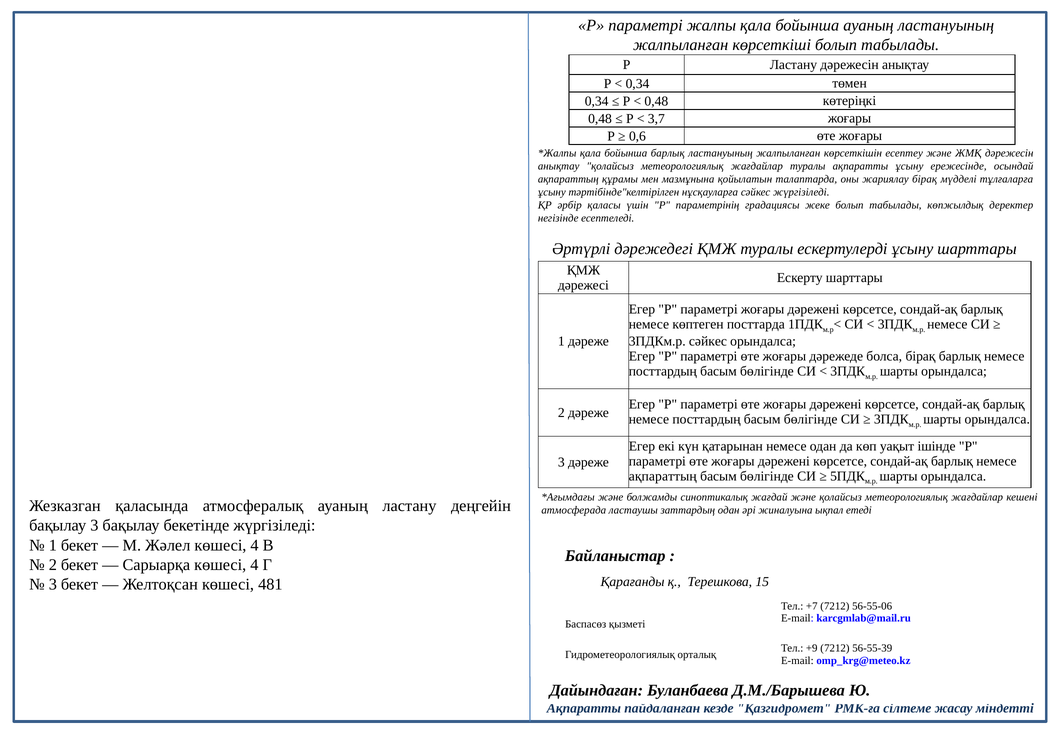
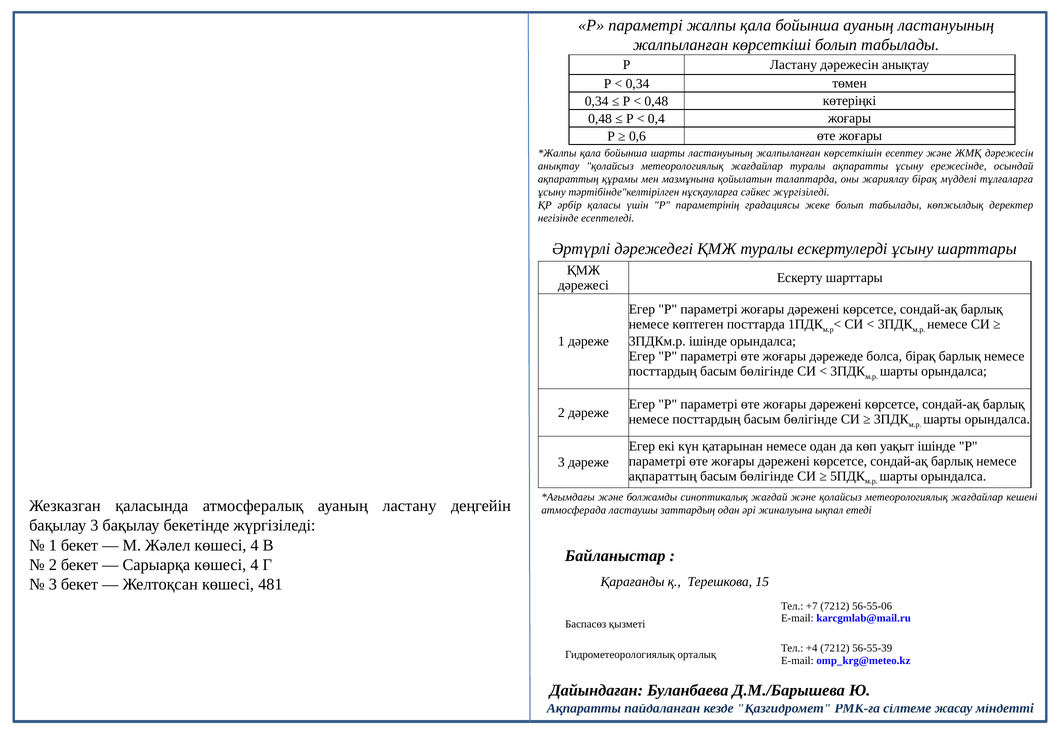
3,7: 3,7 -> 0,4
бойынша барлық: барлық -> шарты
3ПДКм.р сәйкес: сәйкес -> ішінде
+9: +9 -> +4
